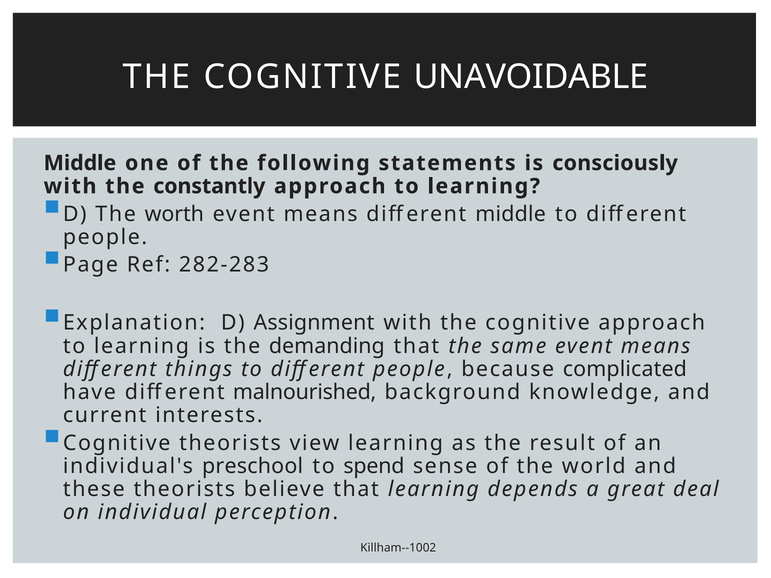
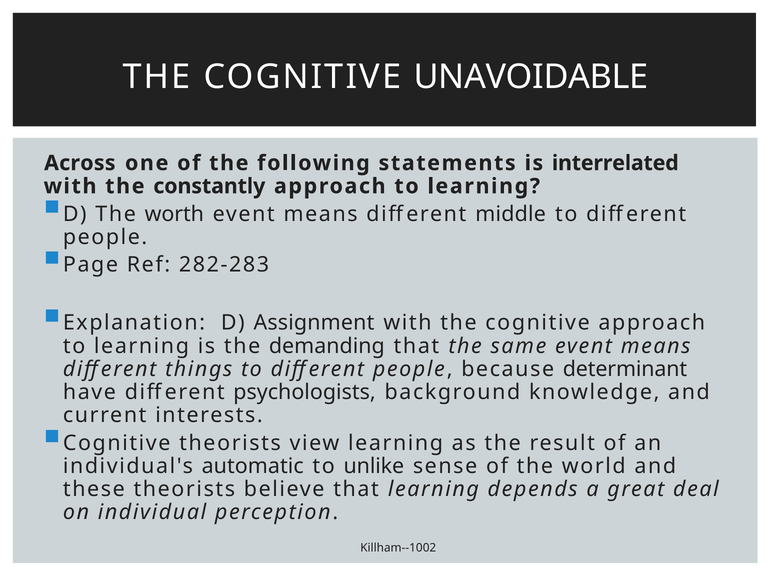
Middle at (80, 163): Middle -> Across
consciously: consciously -> interrelated
complicated: complicated -> determinant
malnourished: malnourished -> psychologists
preschool: preschool -> automatic
spend: spend -> unlike
